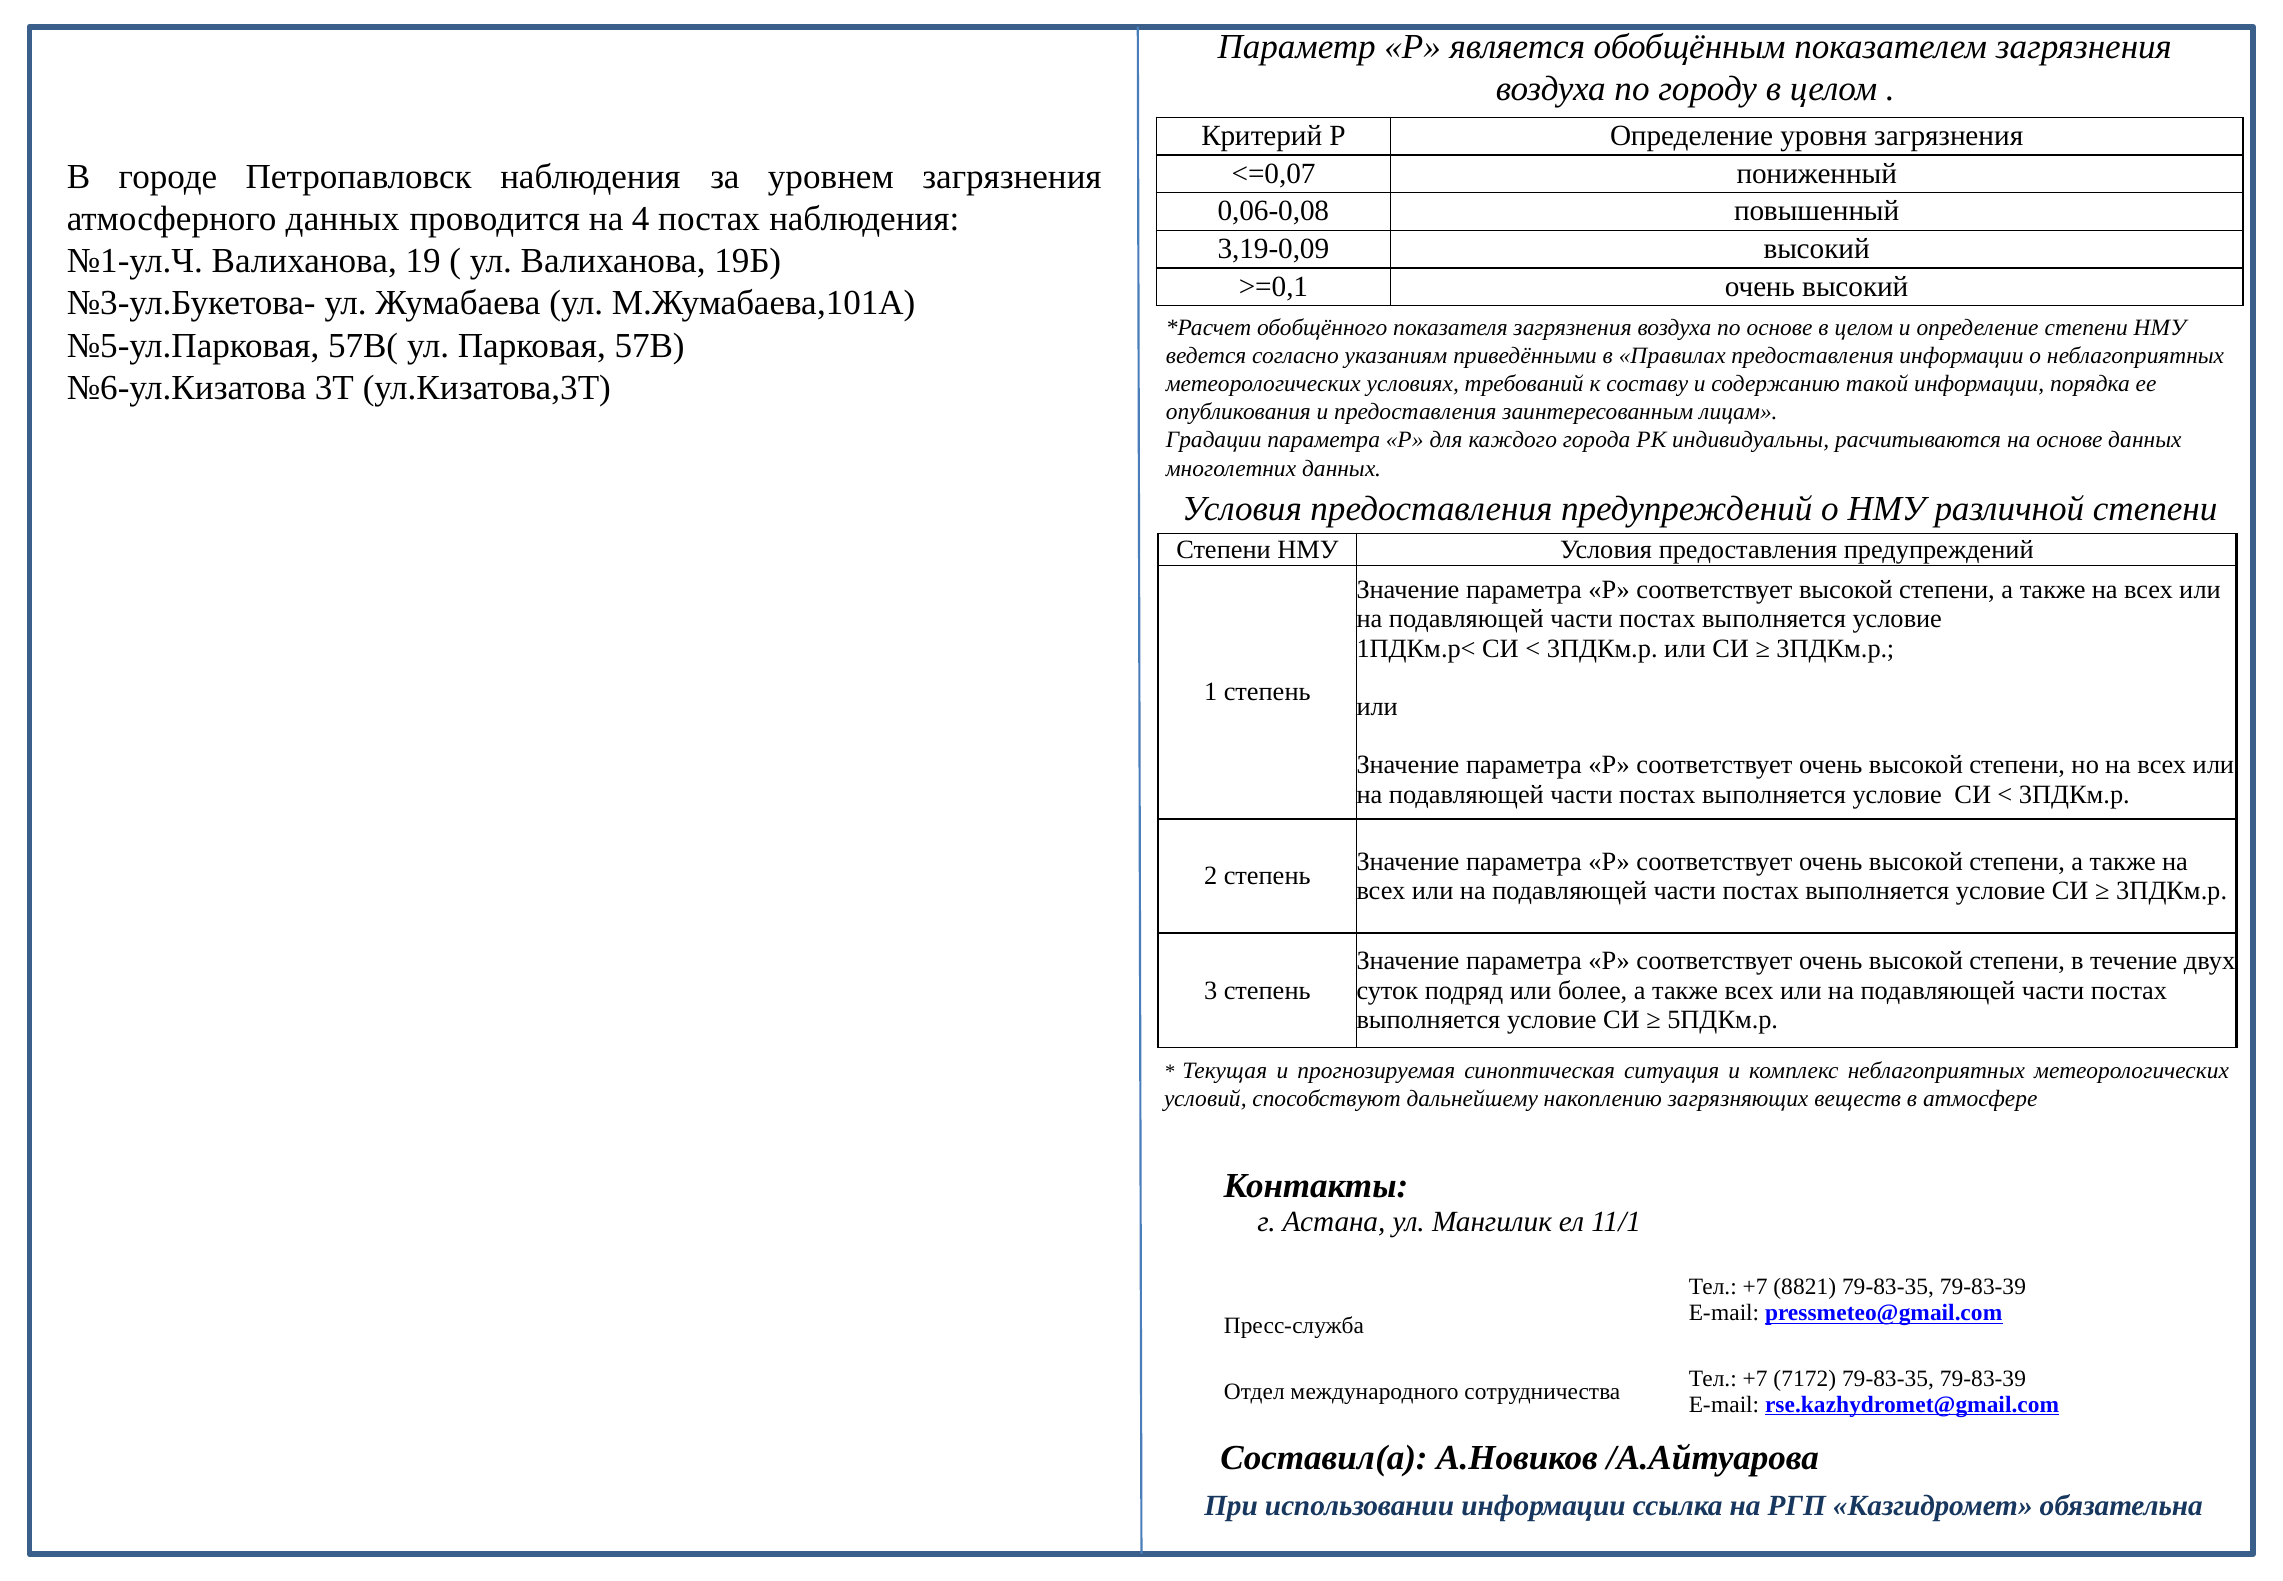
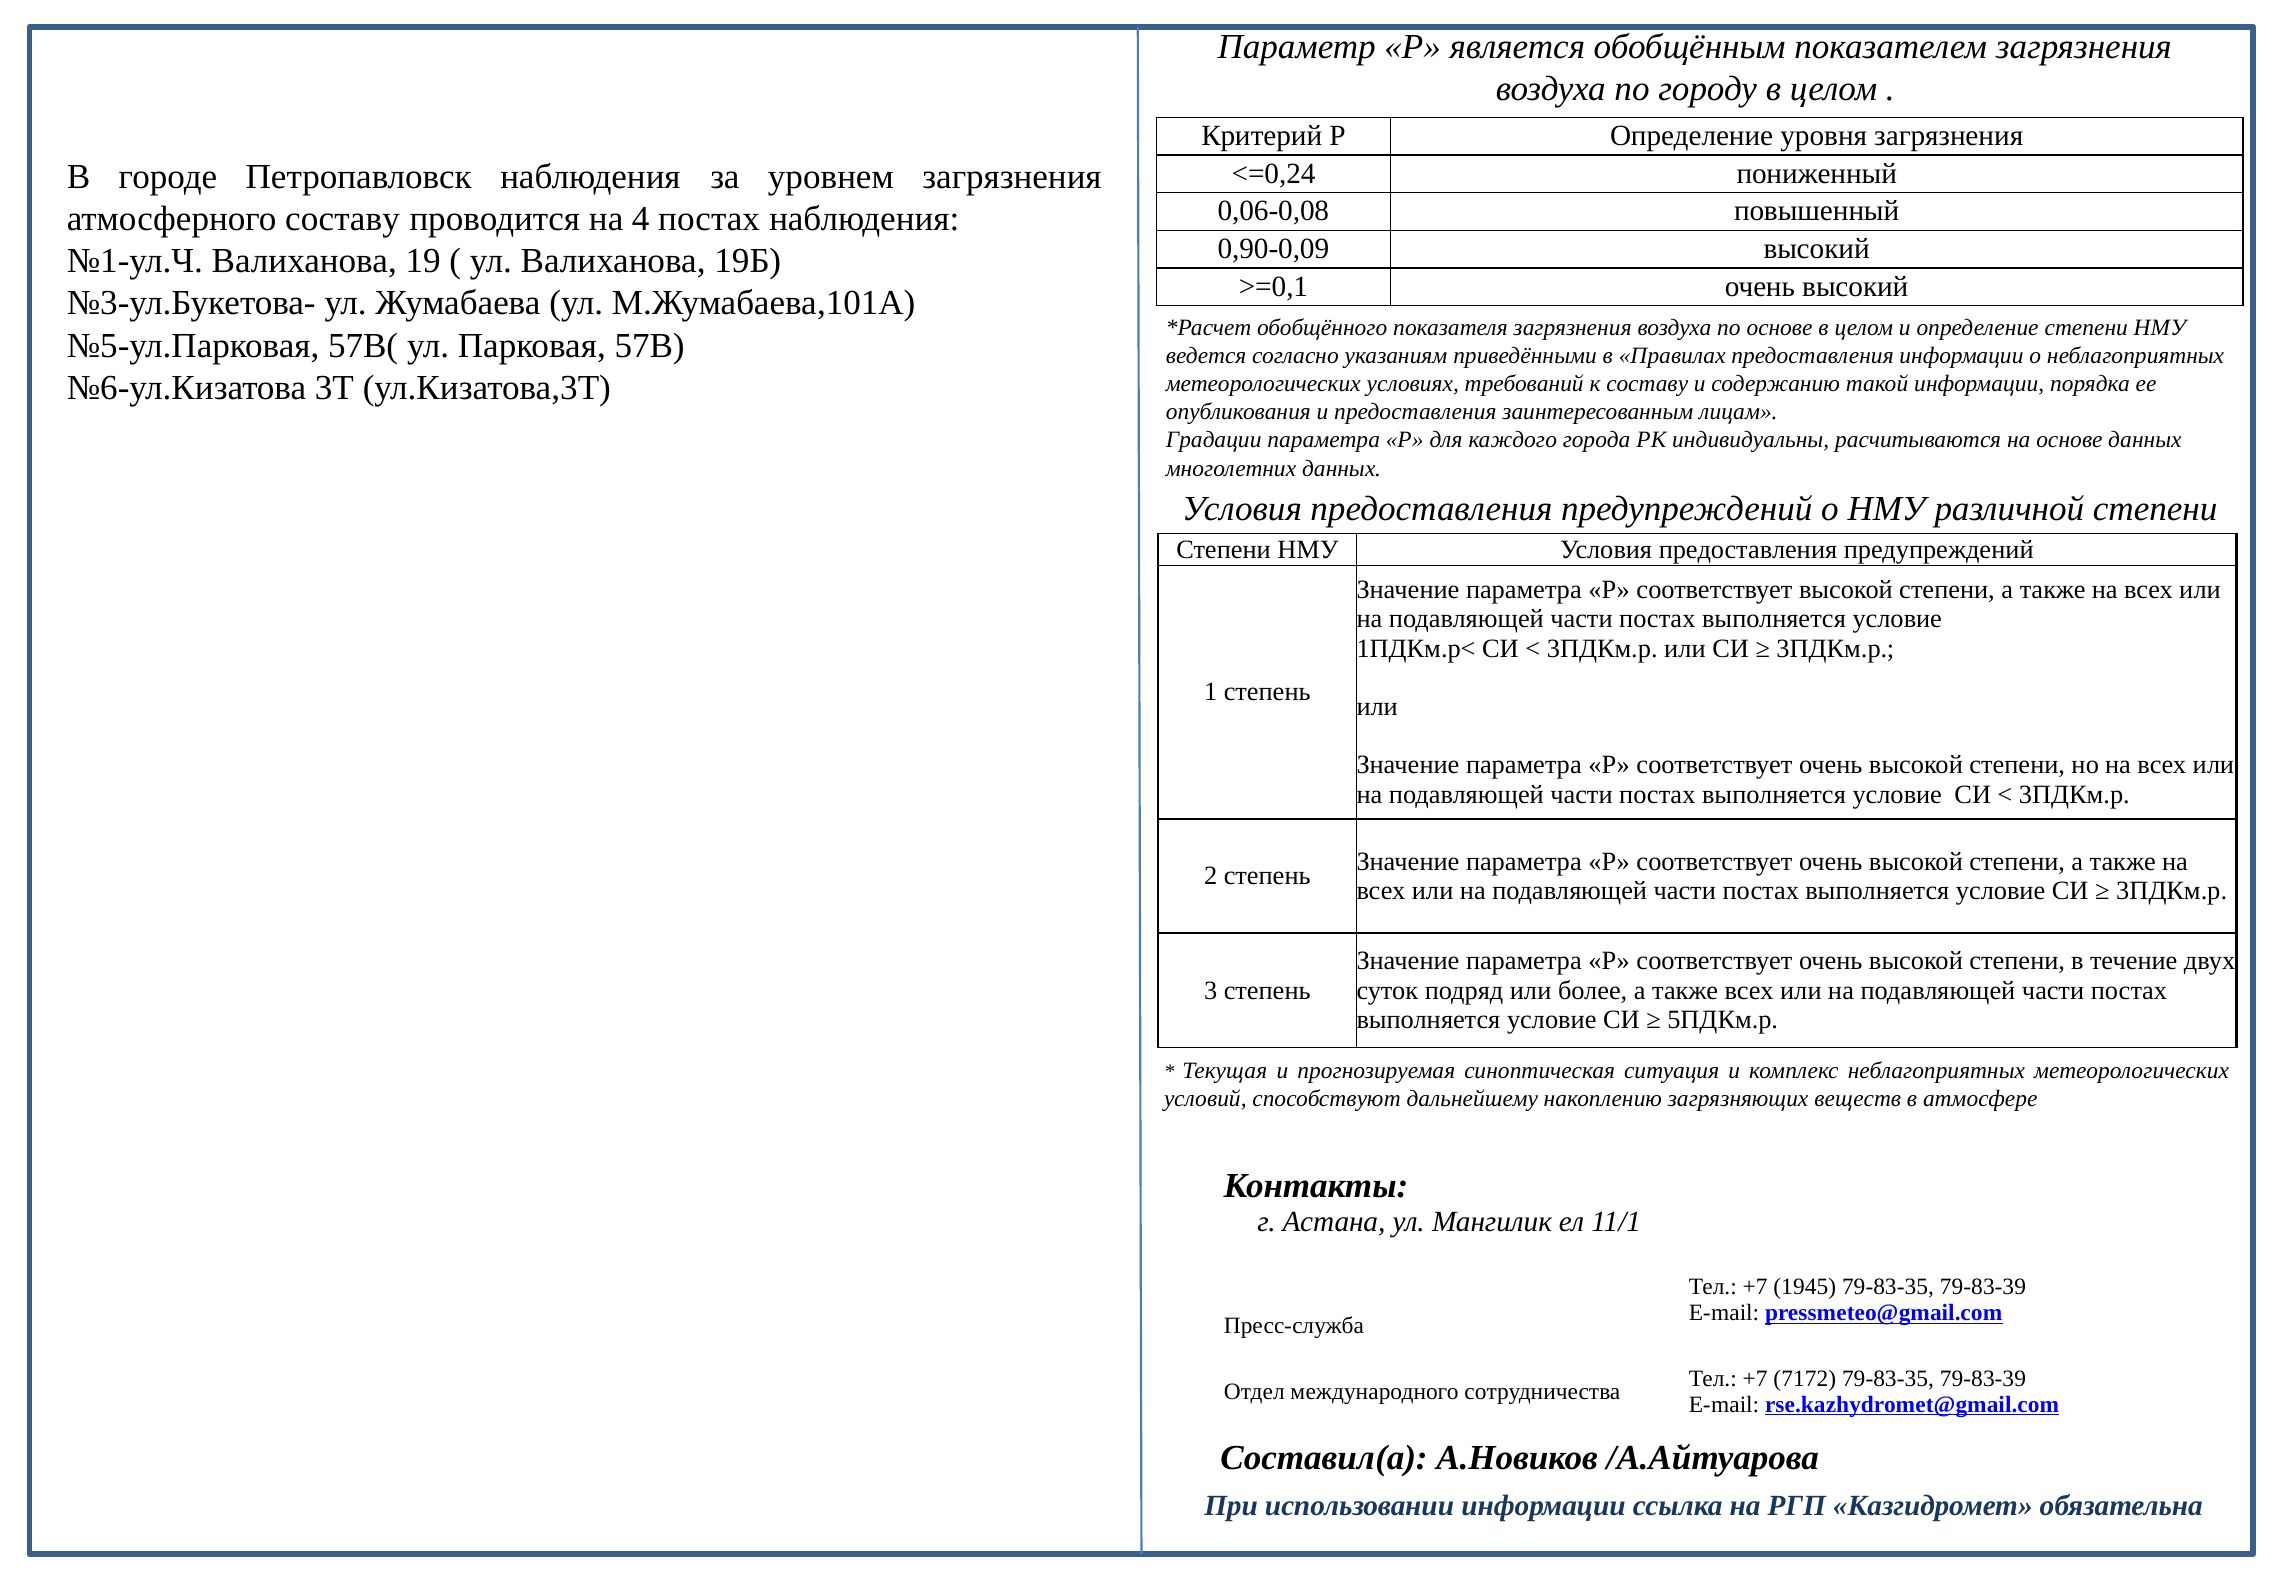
<=0,07: <=0,07 -> <=0,24
атмосферного данных: данных -> составу
3,19-0,09: 3,19-0,09 -> 0,90-0,09
8821: 8821 -> 1945
